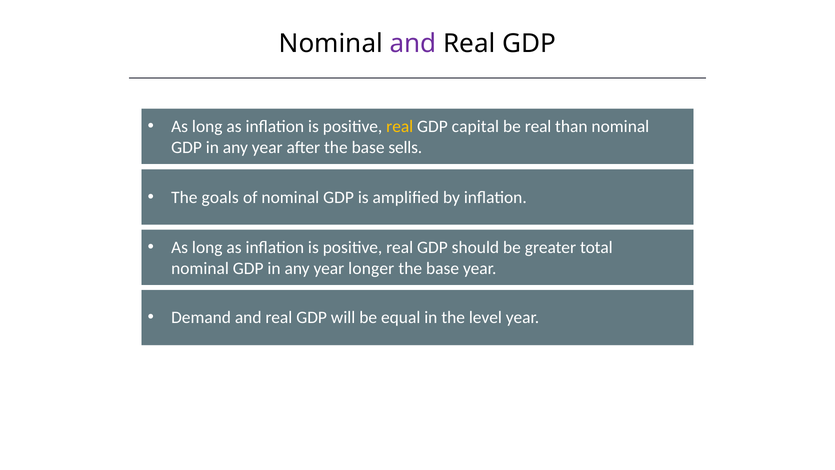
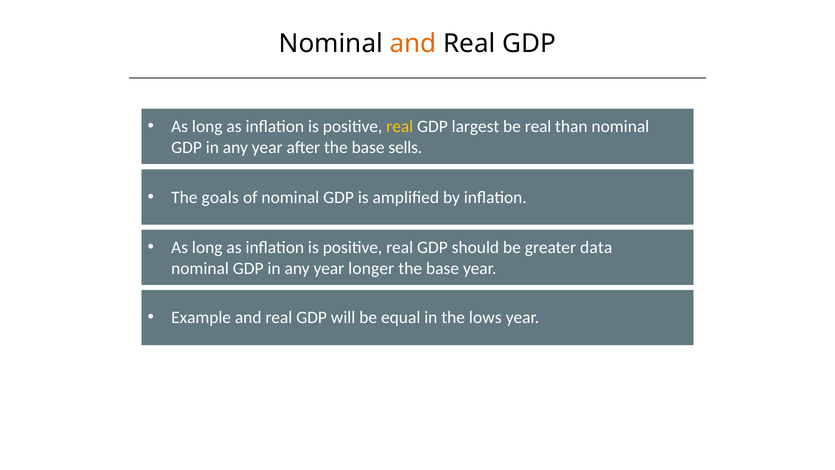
and at (413, 44) colour: purple -> orange
capital: capital -> largest
total: total -> data
Demand: Demand -> Example
level: level -> lows
